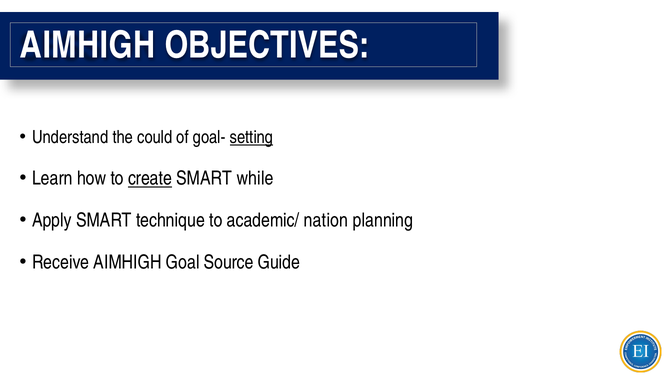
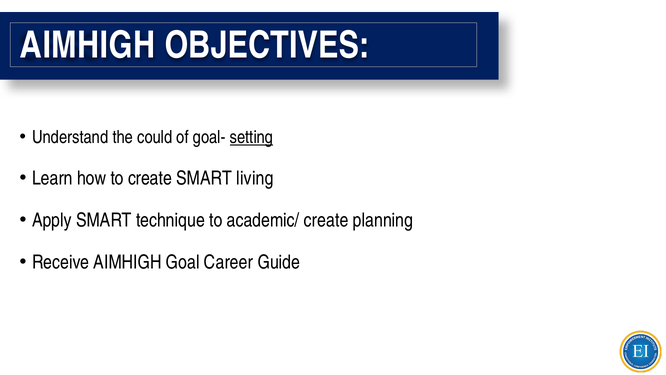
create at (150, 178) underline: present -> none
while: while -> living
academic/ nation: nation -> create
Source: Source -> Career
